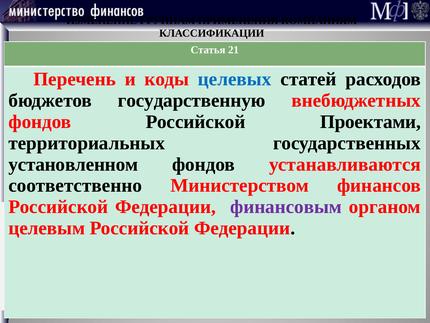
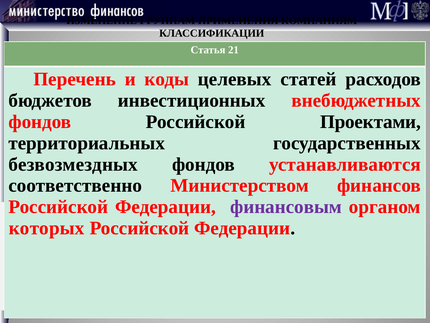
целевых colour: blue -> black
государственную: государственную -> инвестиционных
установленном: установленном -> безвозмездных
целевым: целевым -> которых
